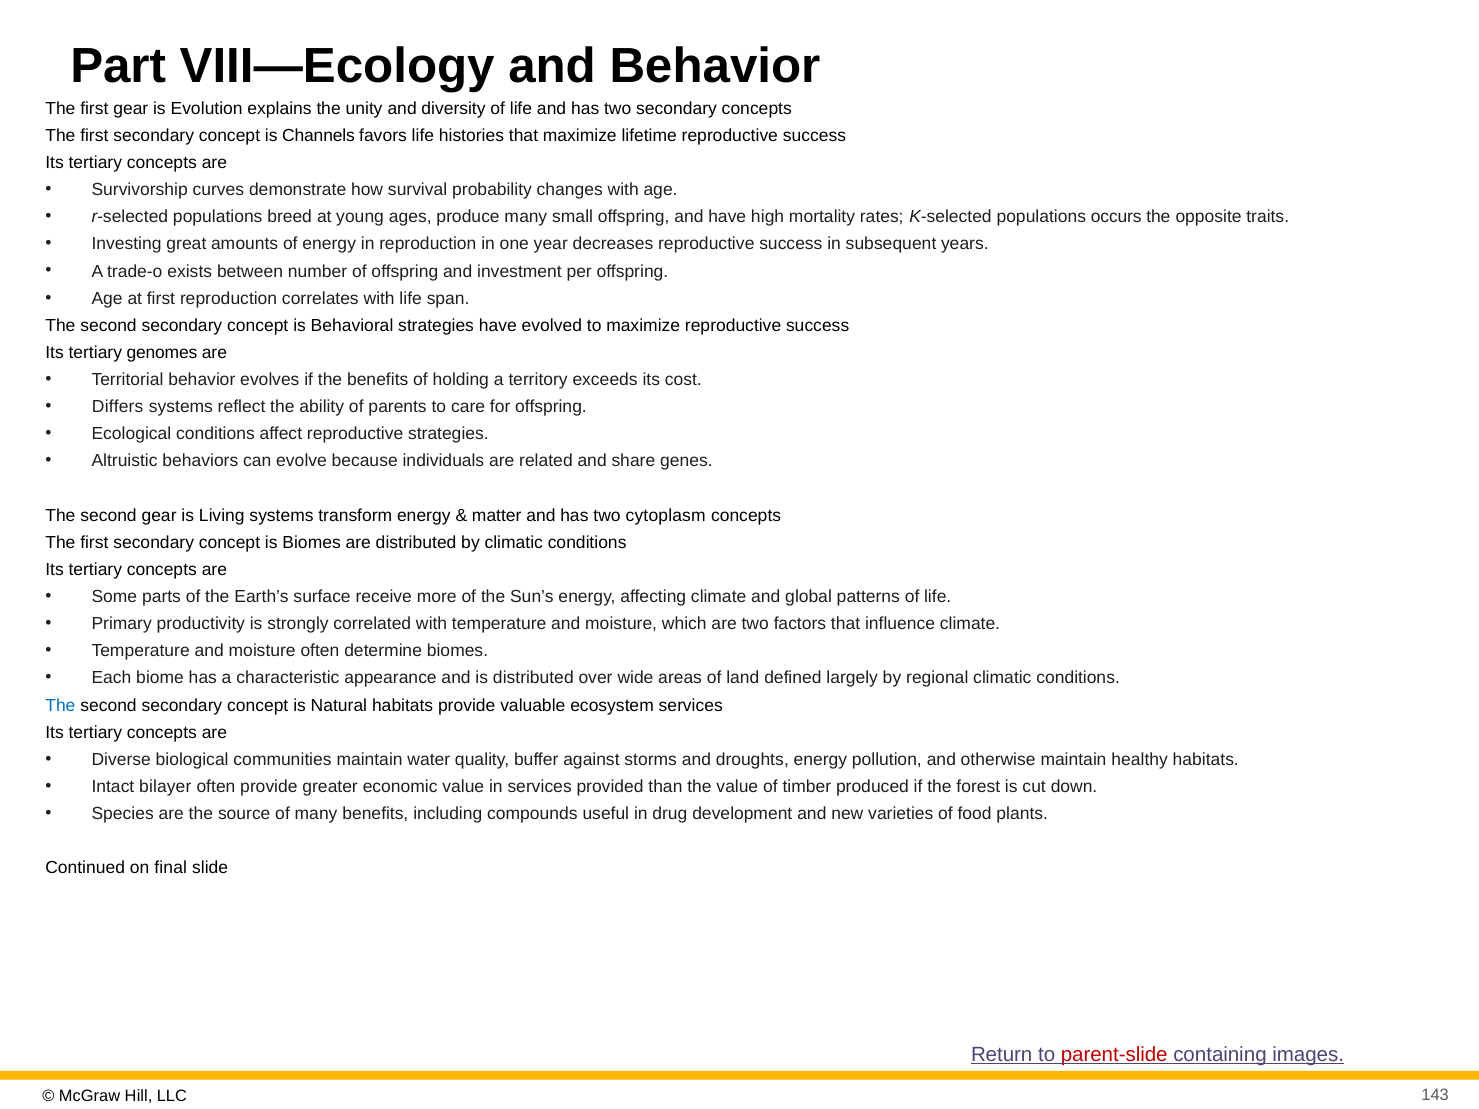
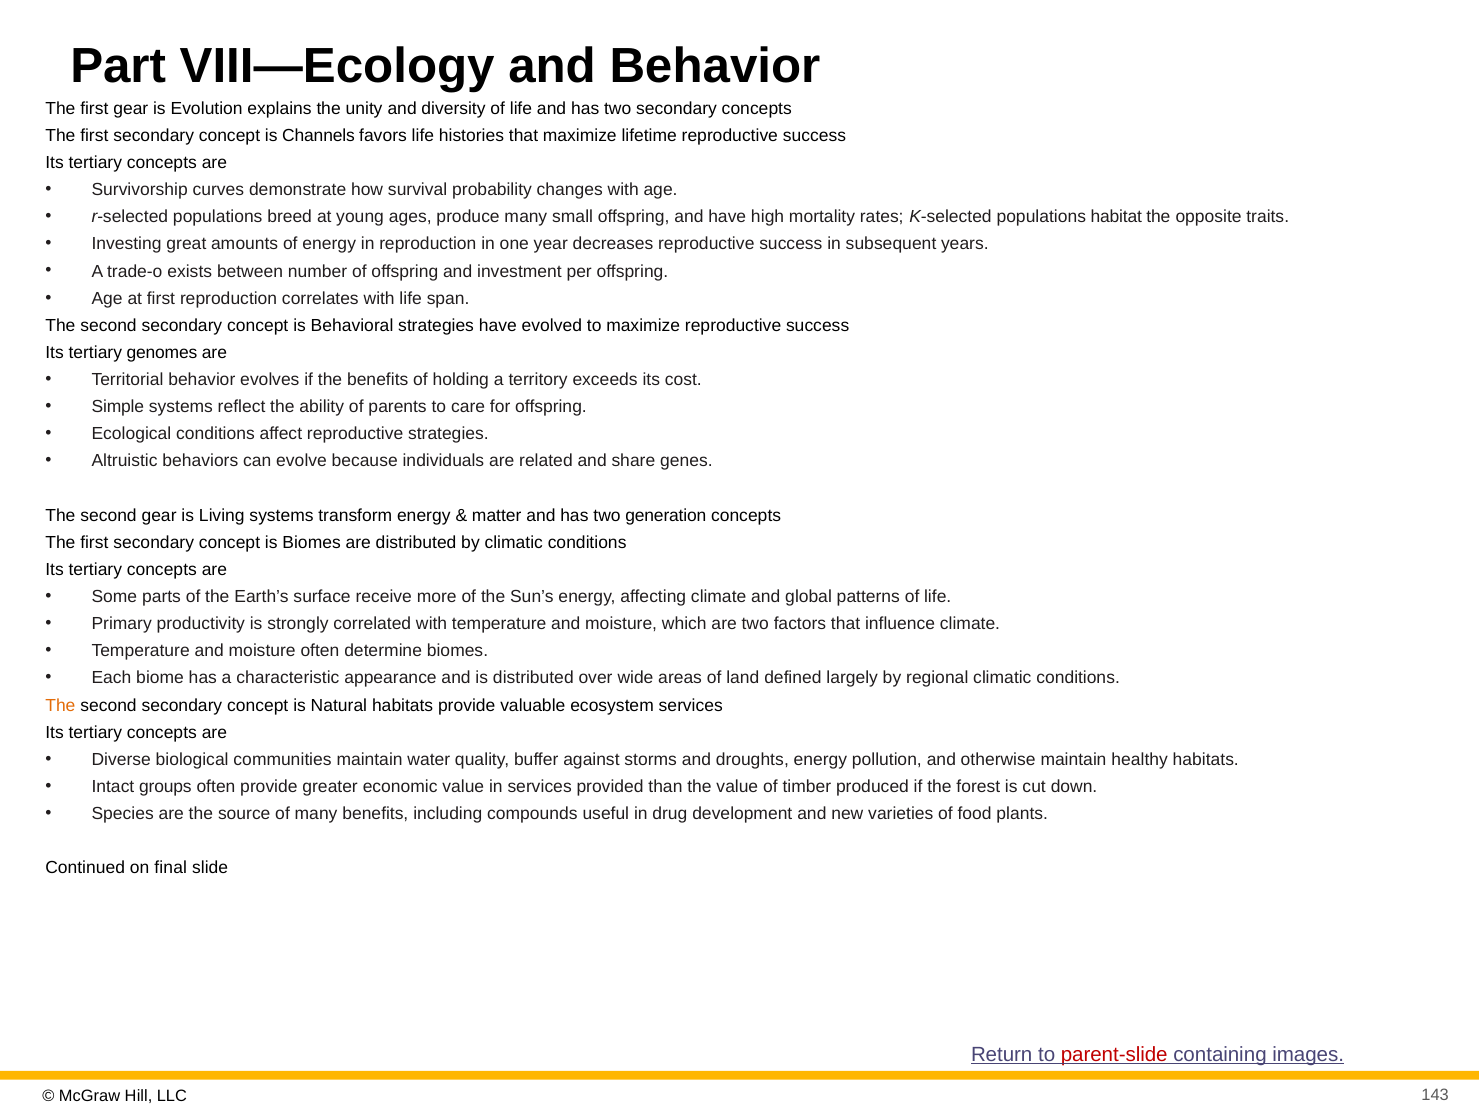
occurs: occurs -> habitat
Differs: Differs -> Simple
cytoplasm: cytoplasm -> generation
The at (60, 705) colour: blue -> orange
bilayer: bilayer -> groups
